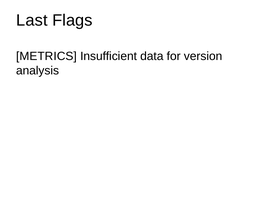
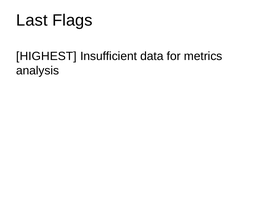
METRICS: METRICS -> HIGHEST
version: version -> metrics
